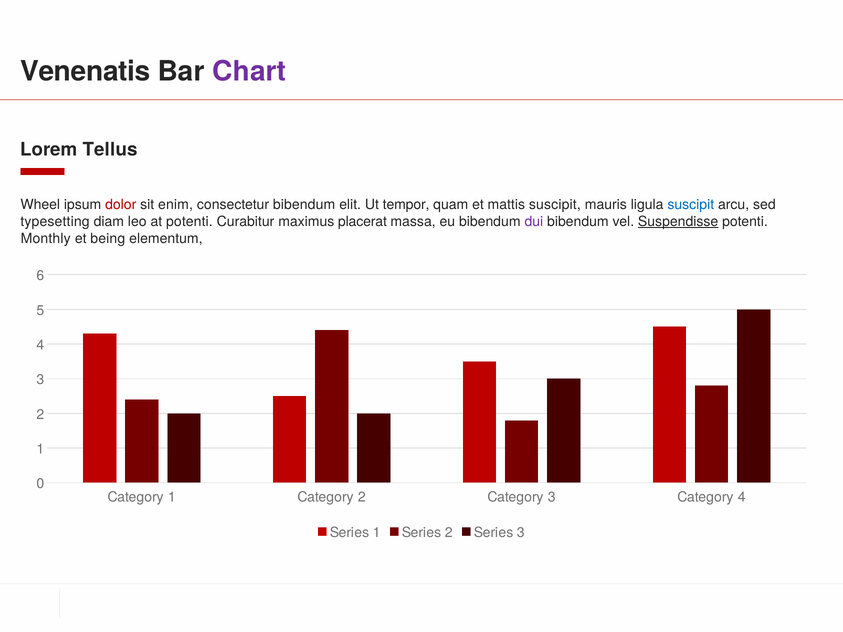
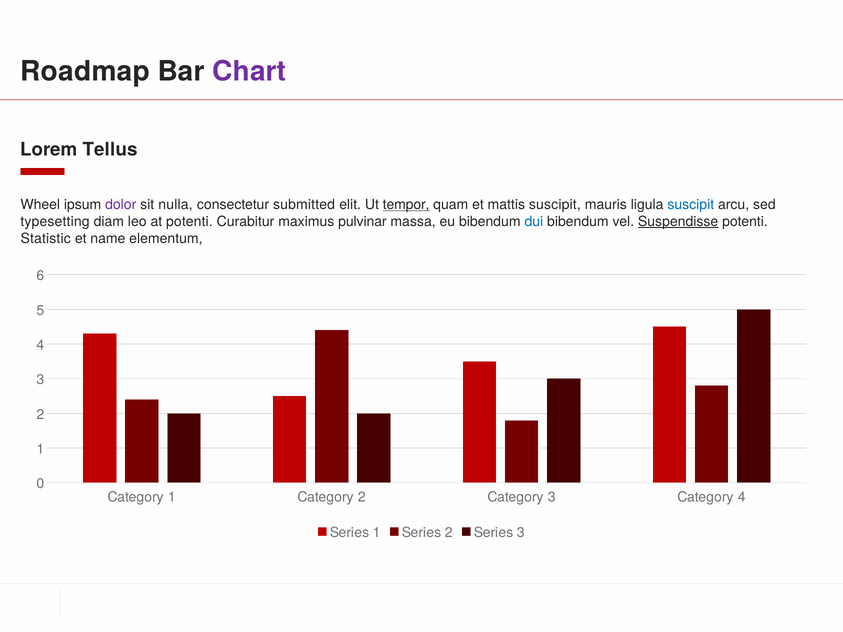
Venenatis: Venenatis -> Roadmap
dolor colour: red -> purple
enim: enim -> nulla
consectetur bibendum: bibendum -> submitted
tempor underline: none -> present
placerat: placerat -> pulvinar
dui colour: purple -> blue
Monthly: Monthly -> Statistic
being: being -> name
